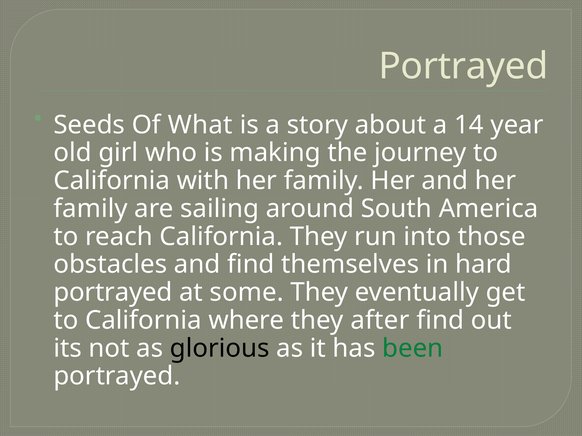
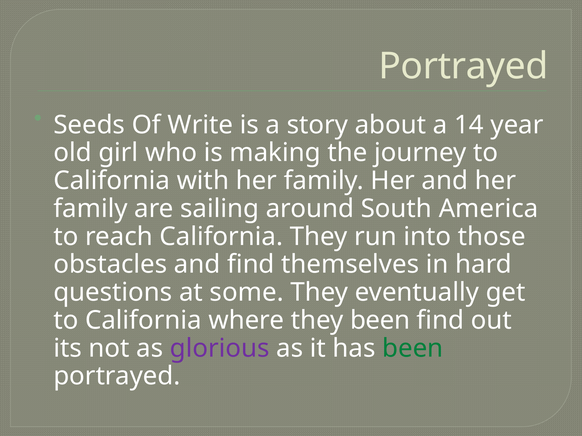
What: What -> Write
portrayed at (113, 293): portrayed -> questions
they after: after -> been
glorious colour: black -> purple
